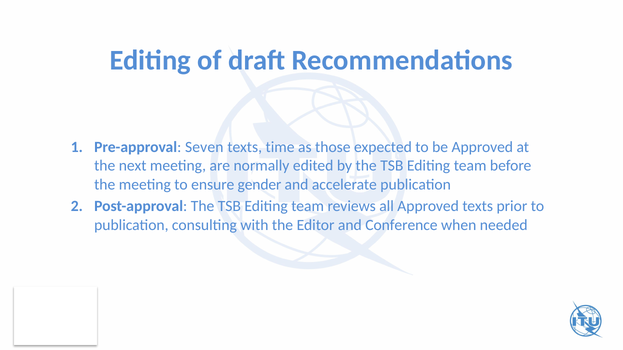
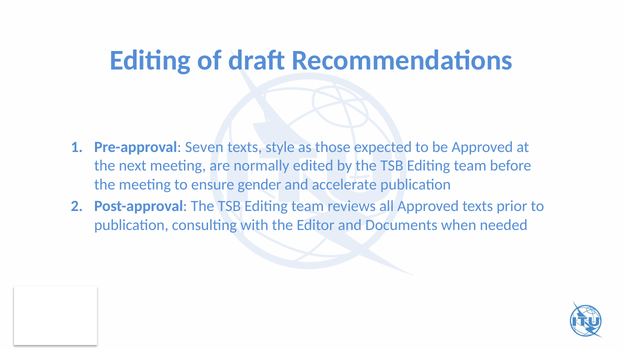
time: time -> style
Conference: Conference -> Documents
